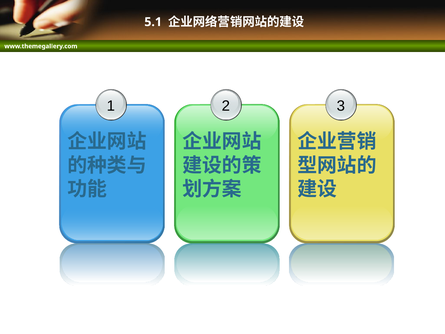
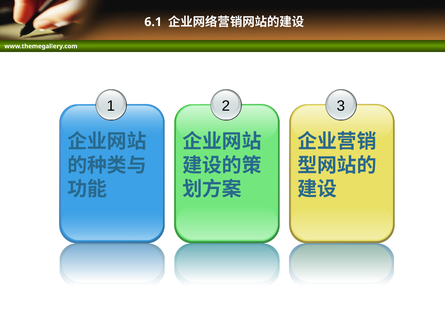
5.1: 5.1 -> 6.1
